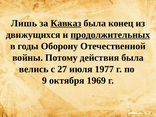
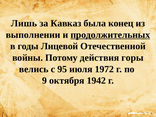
Кавказ underline: present -> none
движущихся: движущихся -> выполнении
Оборону: Оборону -> Лицевой
действия была: была -> горы
27: 27 -> 95
1977: 1977 -> 1972
1969: 1969 -> 1942
